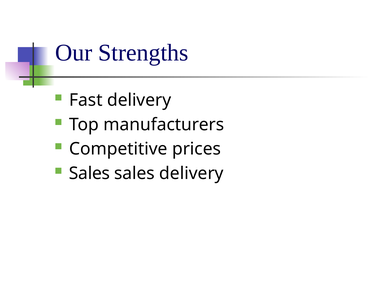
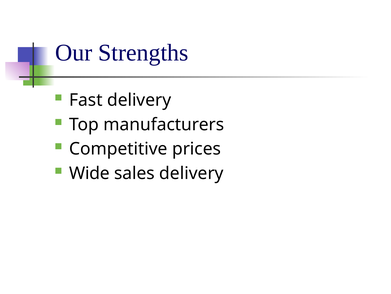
Sales at (89, 173): Sales -> Wide
